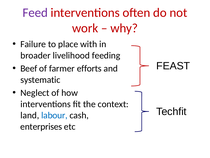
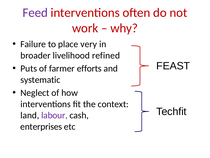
with: with -> very
feeding: feeding -> refined
Beef: Beef -> Puts
labour colour: blue -> purple
